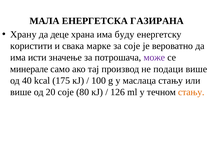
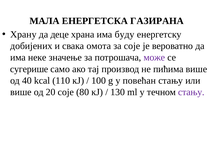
користити: користити -> добијених
марке: марке -> омота
исти: исти -> неке
минерале: минерале -> сугерише
подаци: подаци -> пићима
175: 175 -> 110
маслаца: маслаца -> повећан
126: 126 -> 130
стању at (191, 92) colour: orange -> purple
